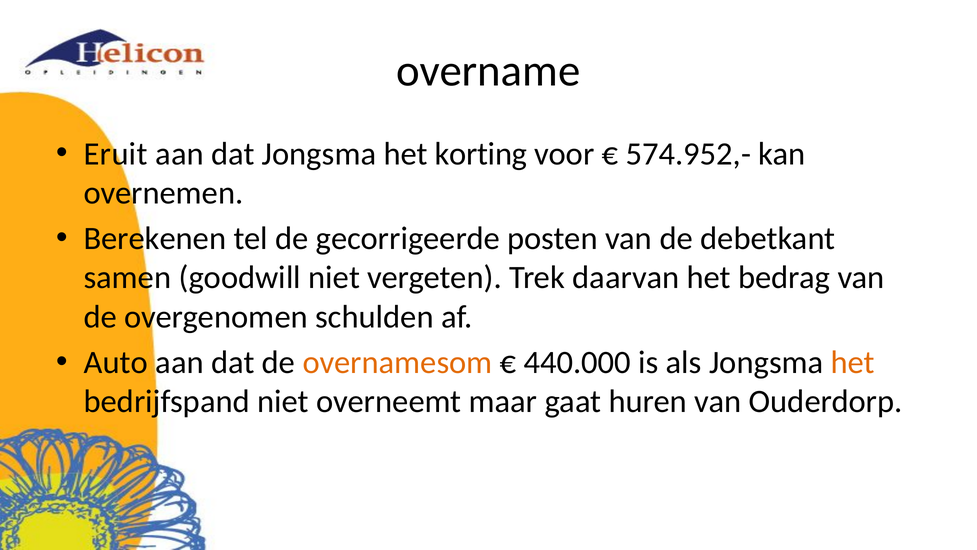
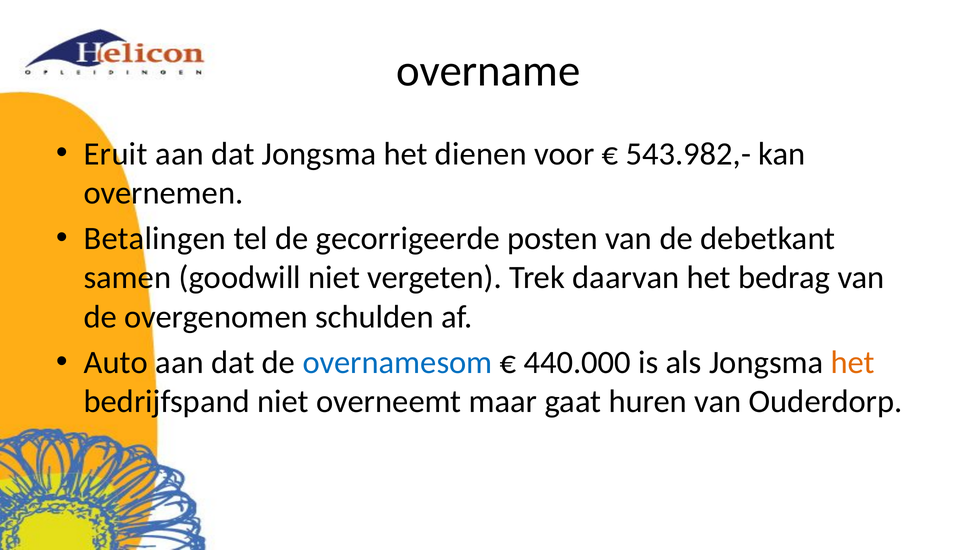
korting: korting -> dienen
574.952,-: 574.952,- -> 543.982,-
Berekenen: Berekenen -> Betalingen
overnamesom colour: orange -> blue
